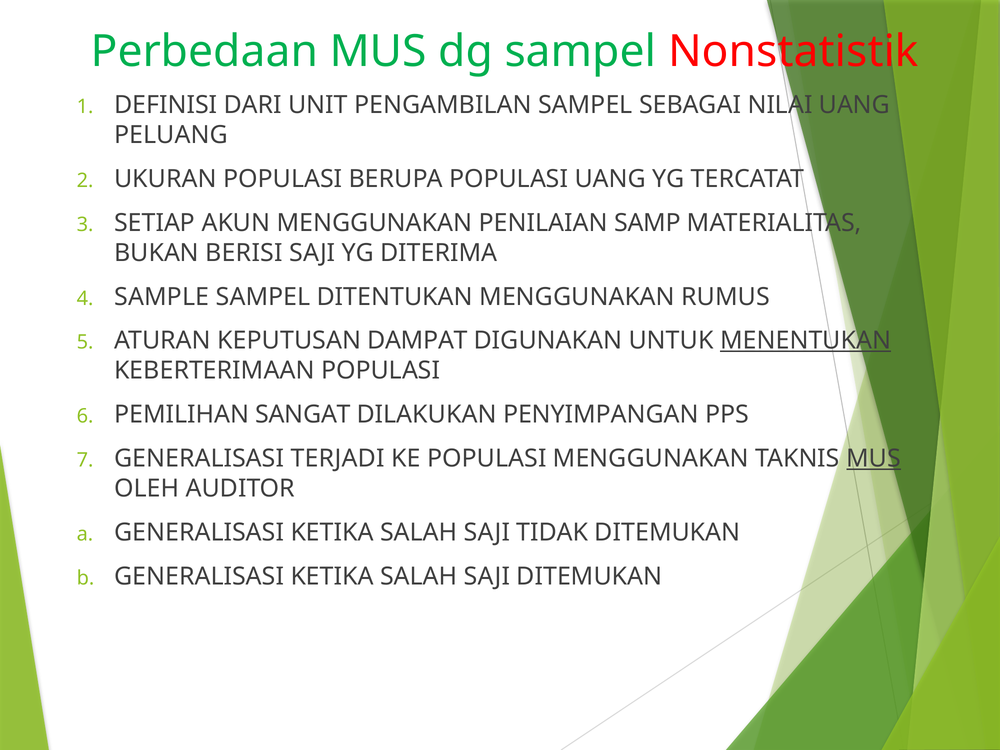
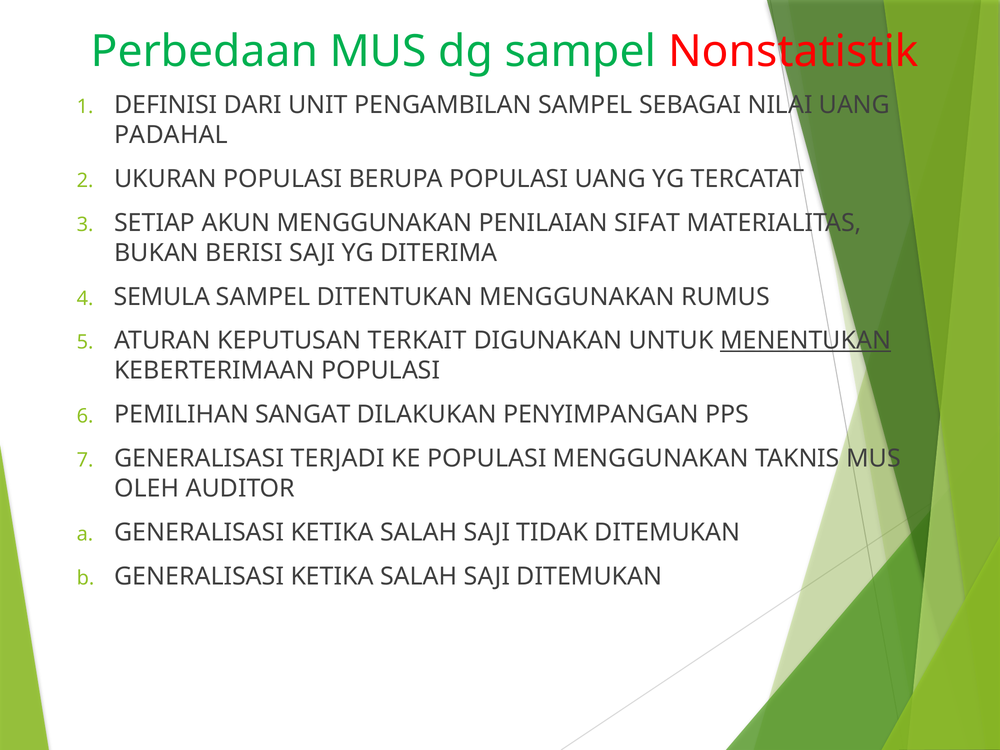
PELUANG: PELUANG -> PADAHAL
SAMP: SAMP -> SIFAT
SAMPLE: SAMPLE -> SEMULA
DAMPAT: DAMPAT -> TERKAIT
MUS at (874, 458) underline: present -> none
